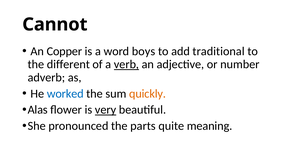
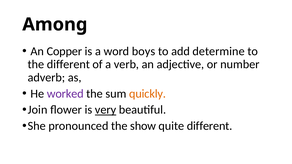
Cannot: Cannot -> Among
traditional: traditional -> determine
verb underline: present -> none
worked colour: blue -> purple
Alas: Alas -> Join
parts: parts -> show
quite meaning: meaning -> different
